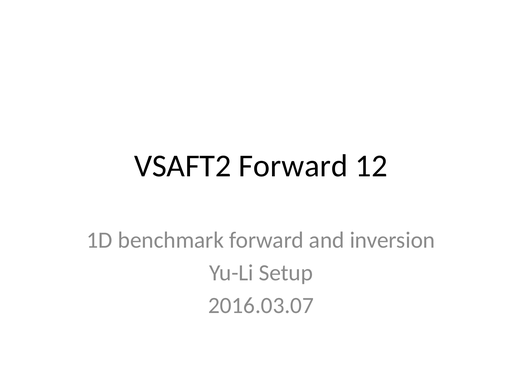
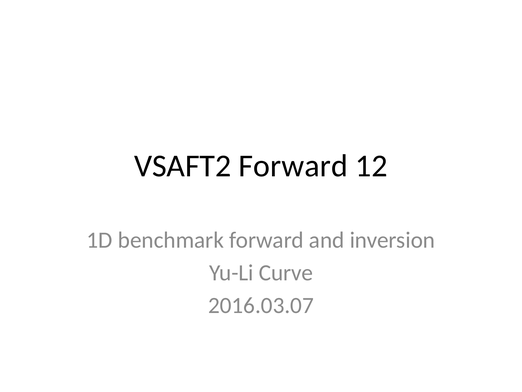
Setup: Setup -> Curve
